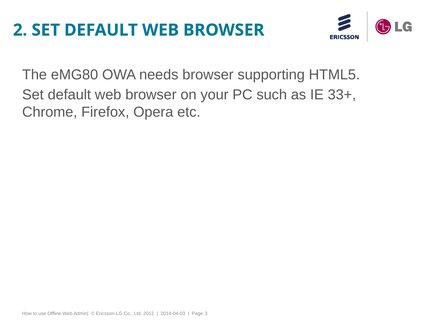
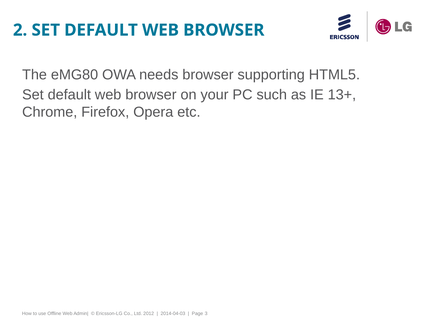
33+: 33+ -> 13+
